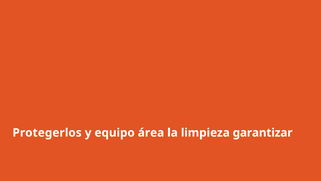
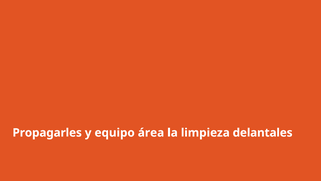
Protegerlos: Protegerlos -> Propagarles
garantizar: garantizar -> delantales
